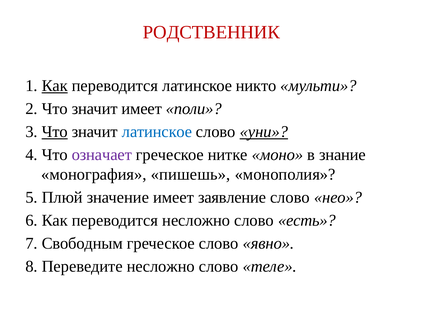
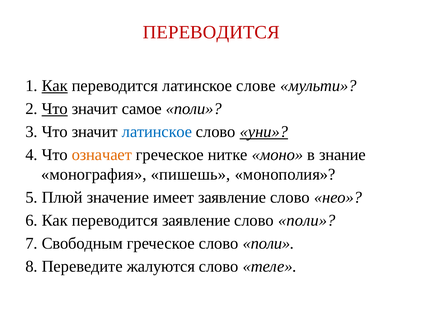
РОДСТВЕННИК at (211, 32): РОДСТВЕННИК -> ПЕРЕВОДИТСЯ
никто: никто -> слове
Что at (55, 109) underline: none -> present
значит имеет: имеет -> самое
Что at (55, 132) underline: present -> none
означает colour: purple -> orange
переводится несложно: несложно -> заявление
есть at (307, 221): есть -> поли
греческое слово явно: явно -> поли
Переведите несложно: несложно -> жалуются
